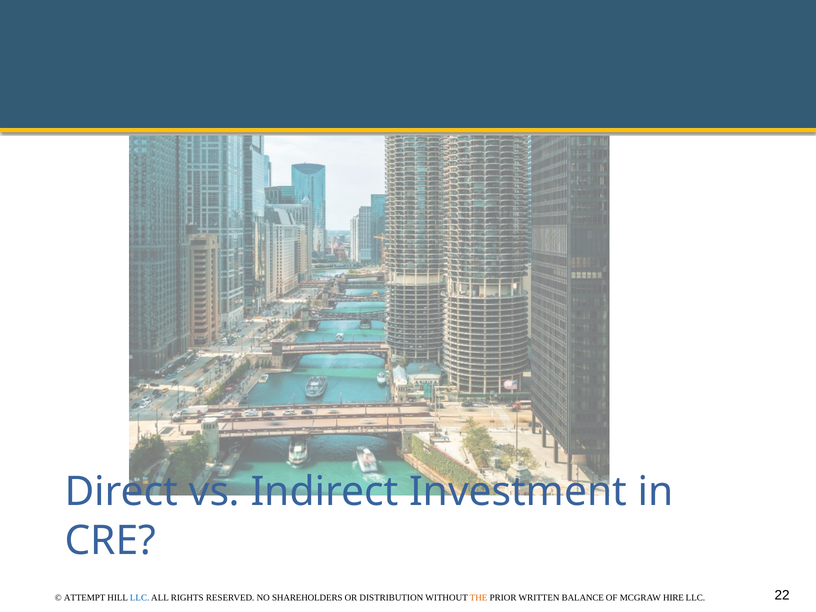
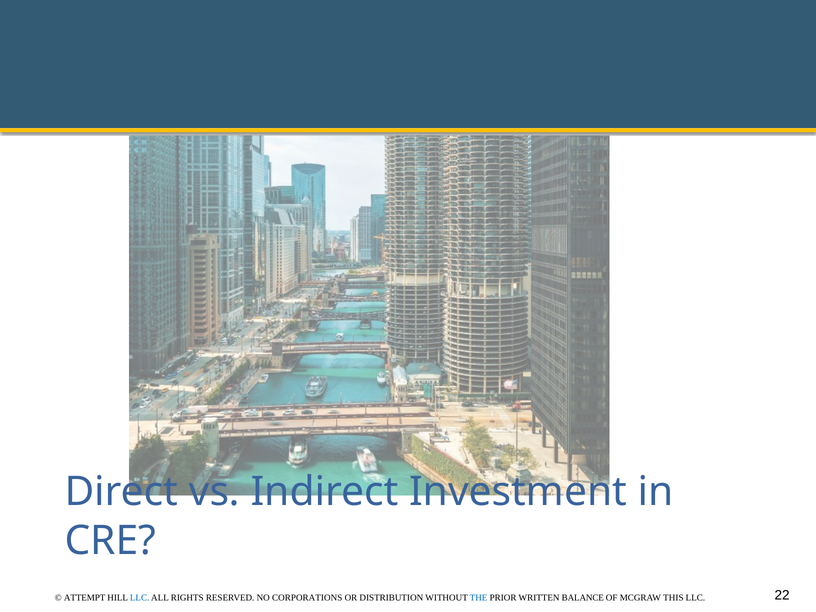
SHAREHOLDERS: SHAREHOLDERS -> CORPORATIONS
THE colour: orange -> blue
HIRE: HIRE -> THIS
